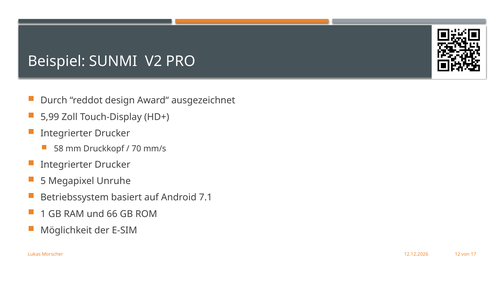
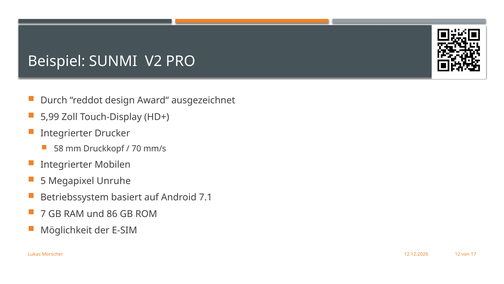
Drucker at (113, 164): Drucker -> Mobilen
1: 1 -> 7
66: 66 -> 86
